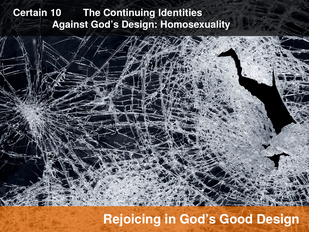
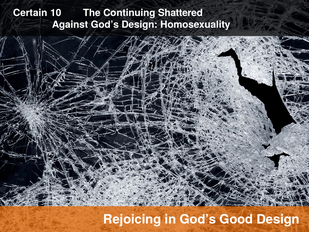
Identities: Identities -> Shattered
